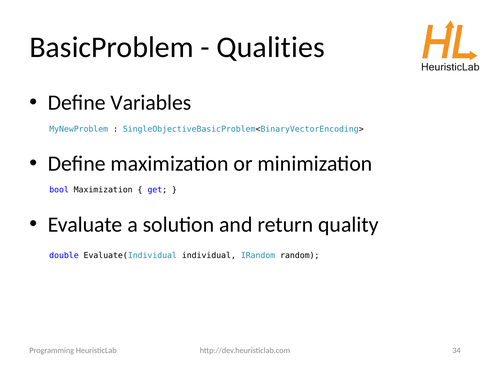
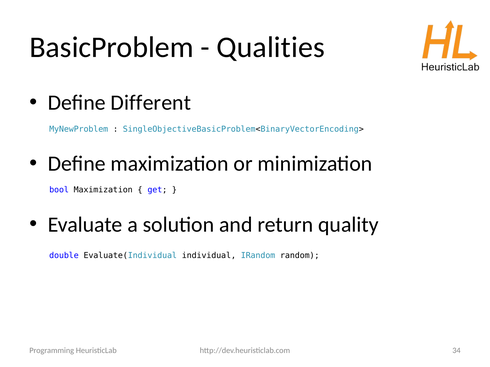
Variables: Variables -> Different
